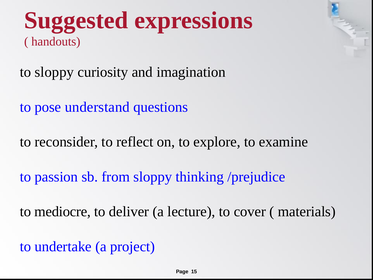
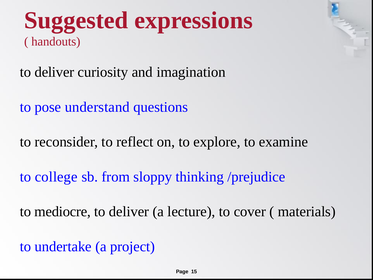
sloppy at (54, 72): sloppy -> deliver
passion: passion -> college
